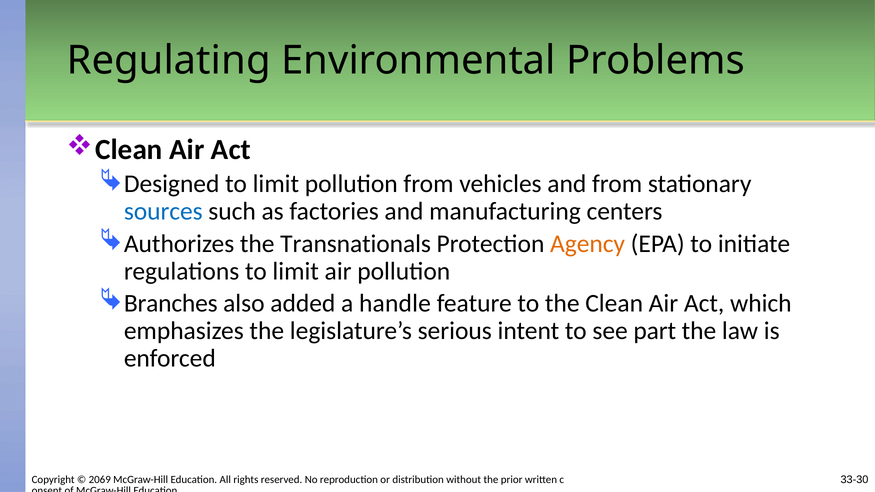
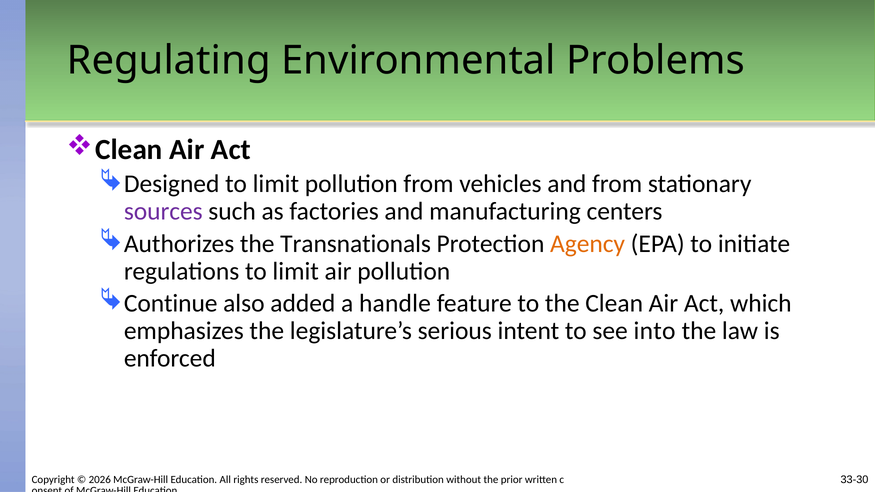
sources colour: blue -> purple
Branches: Branches -> Continue
part: part -> into
2069: 2069 -> 2026
